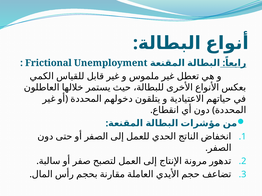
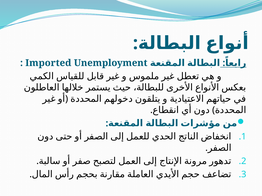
Frictional: Frictional -> Imported
